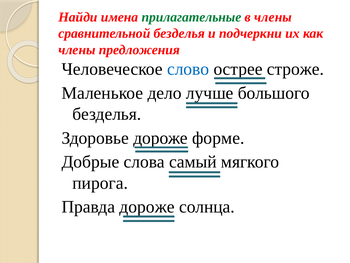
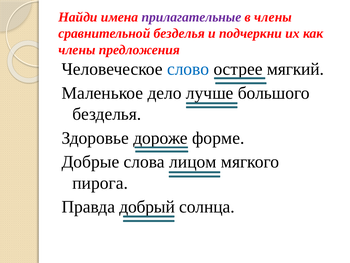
прилагательные colour: green -> purple
строже: строже -> мягкий
самый: самый -> лицом
Правда дороже: дороже -> добрый
